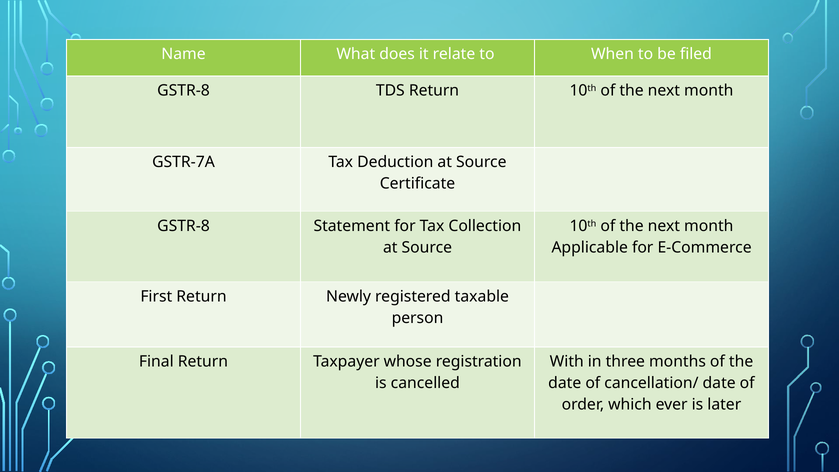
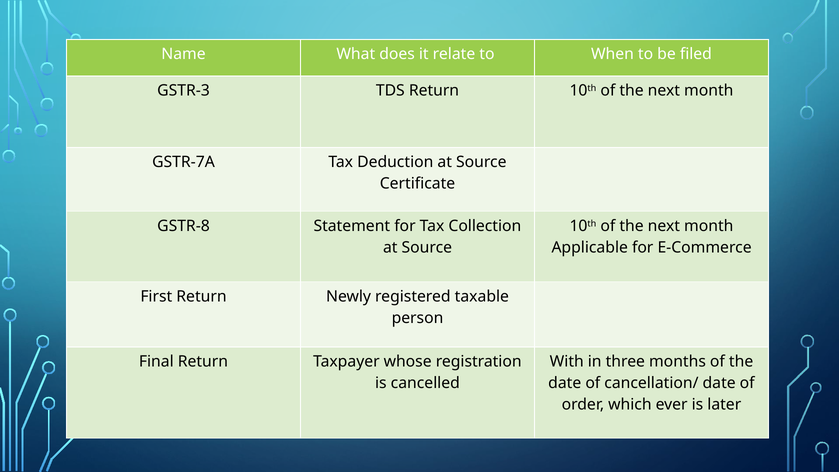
GSTR-8 at (184, 91): GSTR-8 -> GSTR-3
